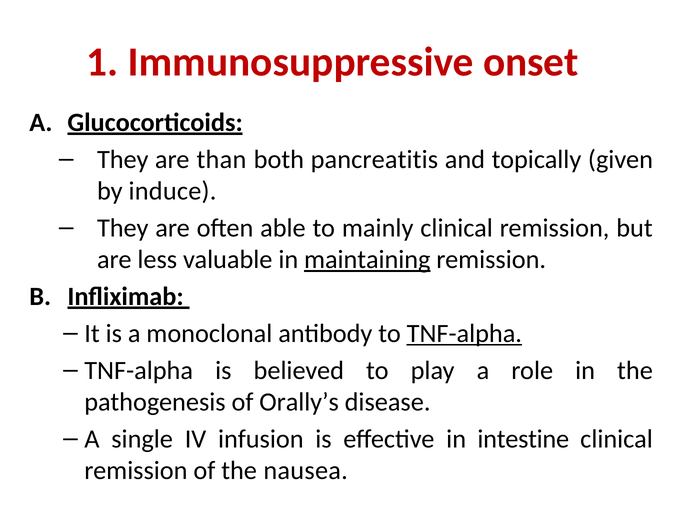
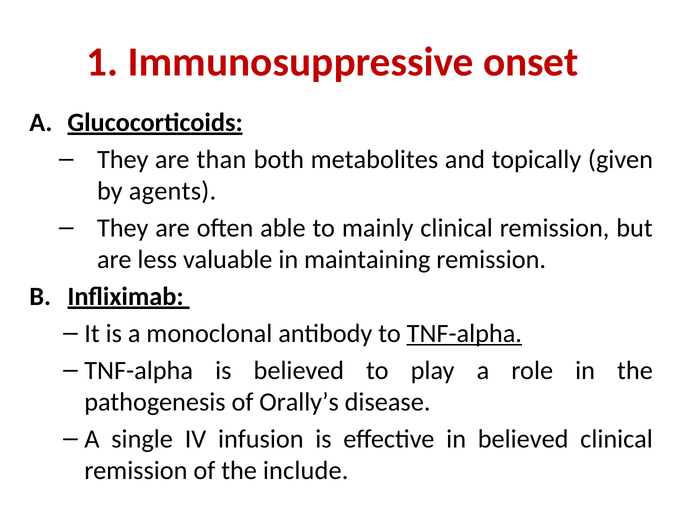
pancreatitis: pancreatitis -> metabolites
induce: induce -> agents
maintaining underline: present -> none
in intestine: intestine -> believed
nausea: nausea -> include
